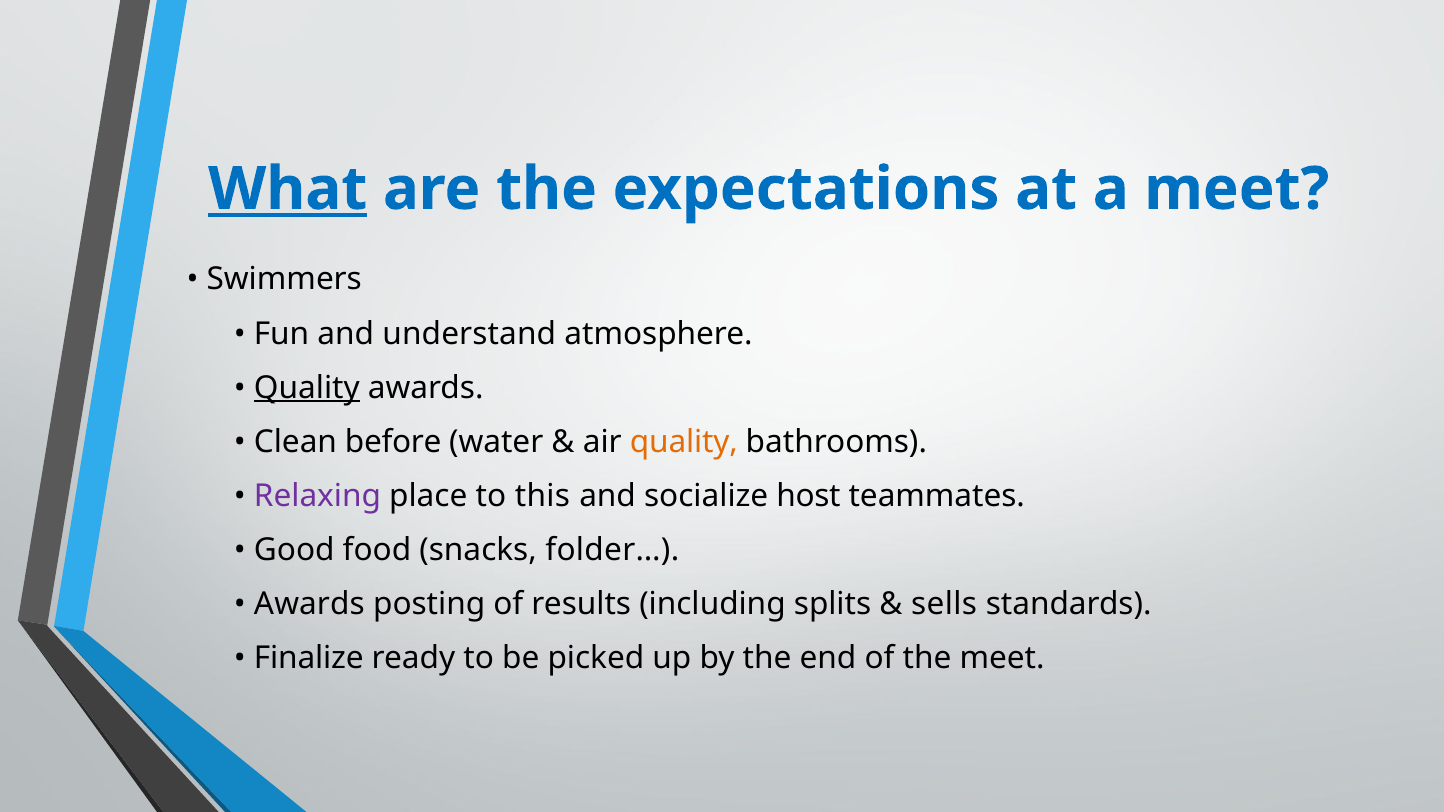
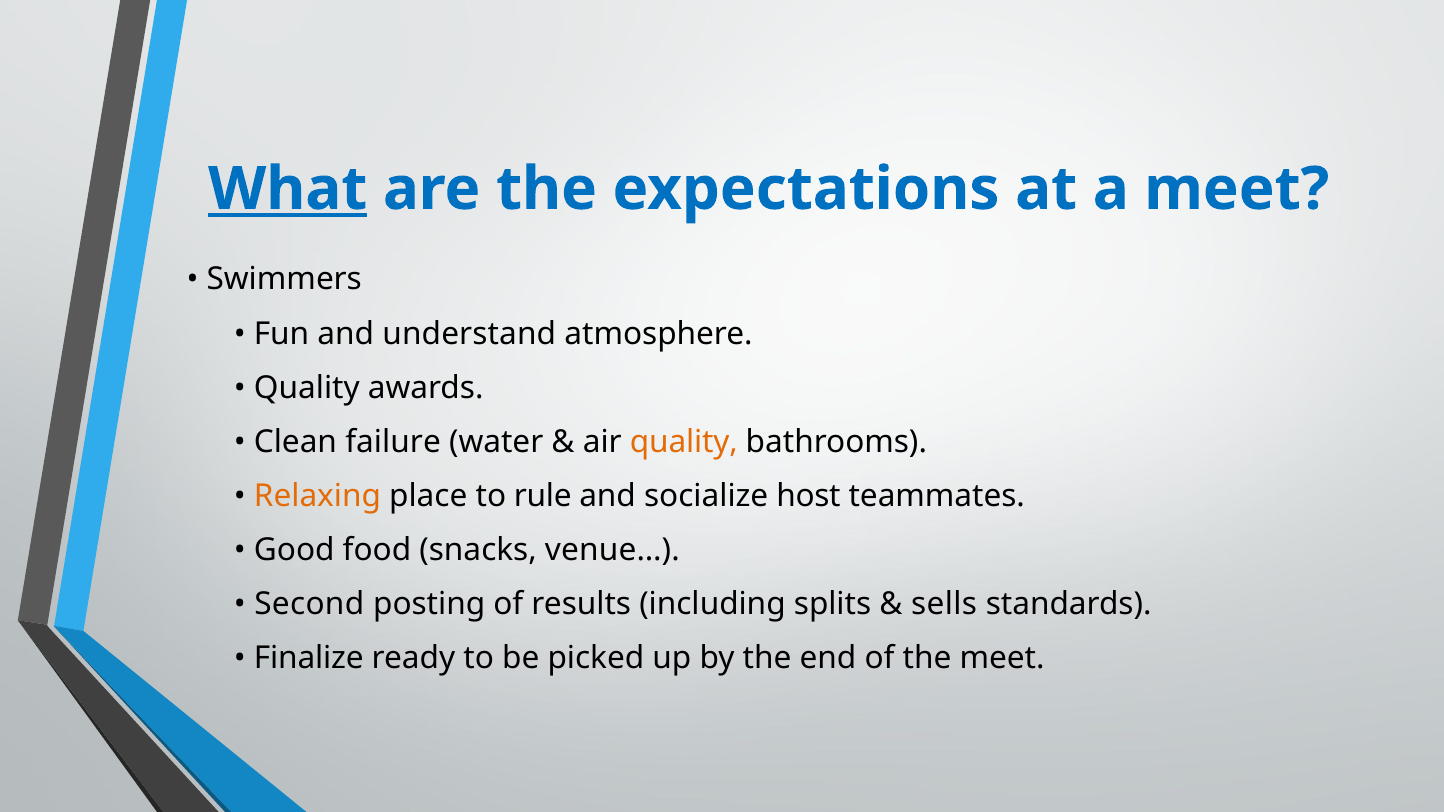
Quality at (307, 388) underline: present -> none
before: before -> failure
Relaxing colour: purple -> orange
this: this -> rule
folder…: folder… -> venue…
Awards at (309, 605): Awards -> Second
